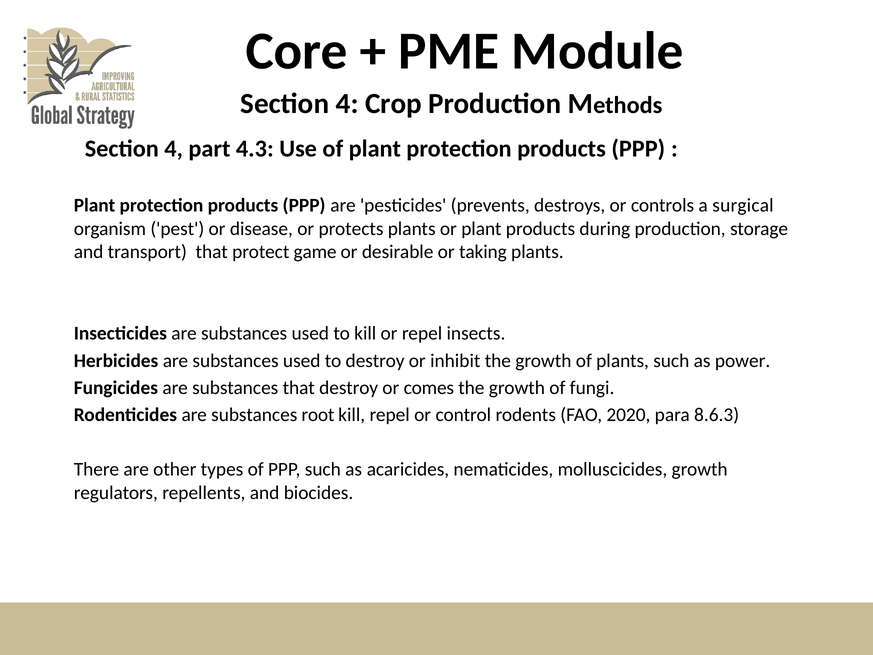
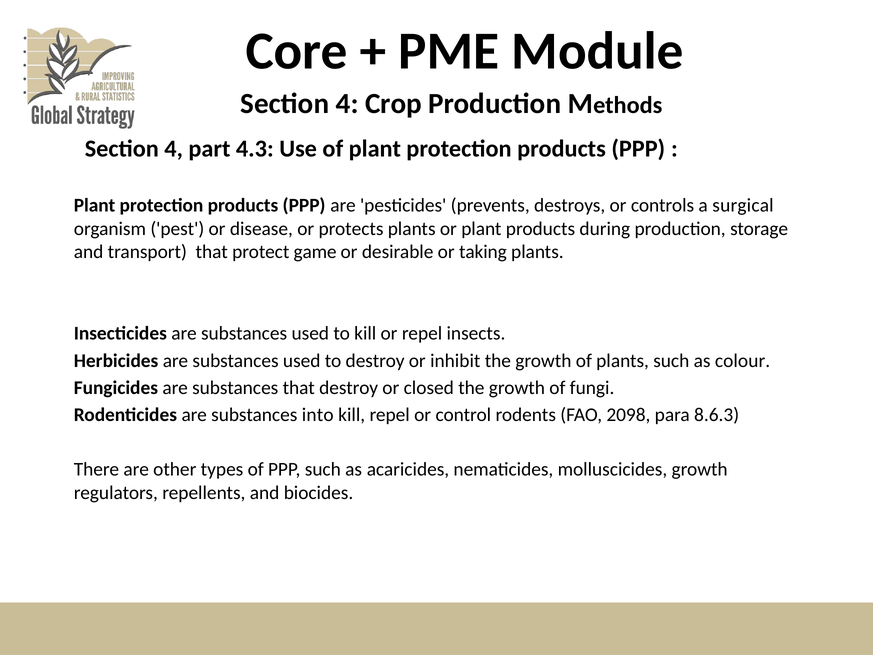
power: power -> colour
comes: comes -> closed
root: root -> into
2020: 2020 -> 2098
